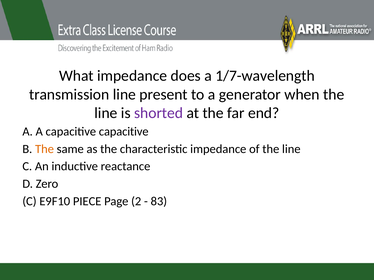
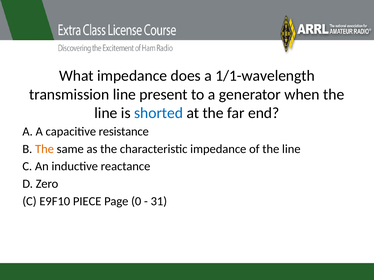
1/7-wavelength: 1/7-wavelength -> 1/1-wavelength
shorted colour: purple -> blue
capacitive capacitive: capacitive -> resistance
2: 2 -> 0
83: 83 -> 31
